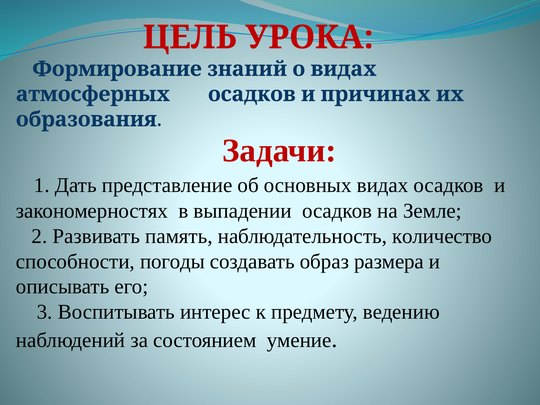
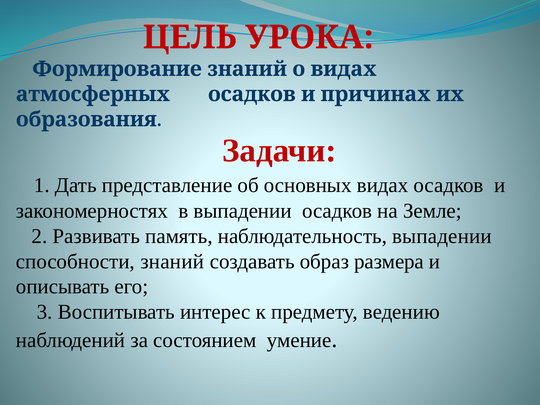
наблюдательность количество: количество -> выпадении
способности погоды: погоды -> знаний
